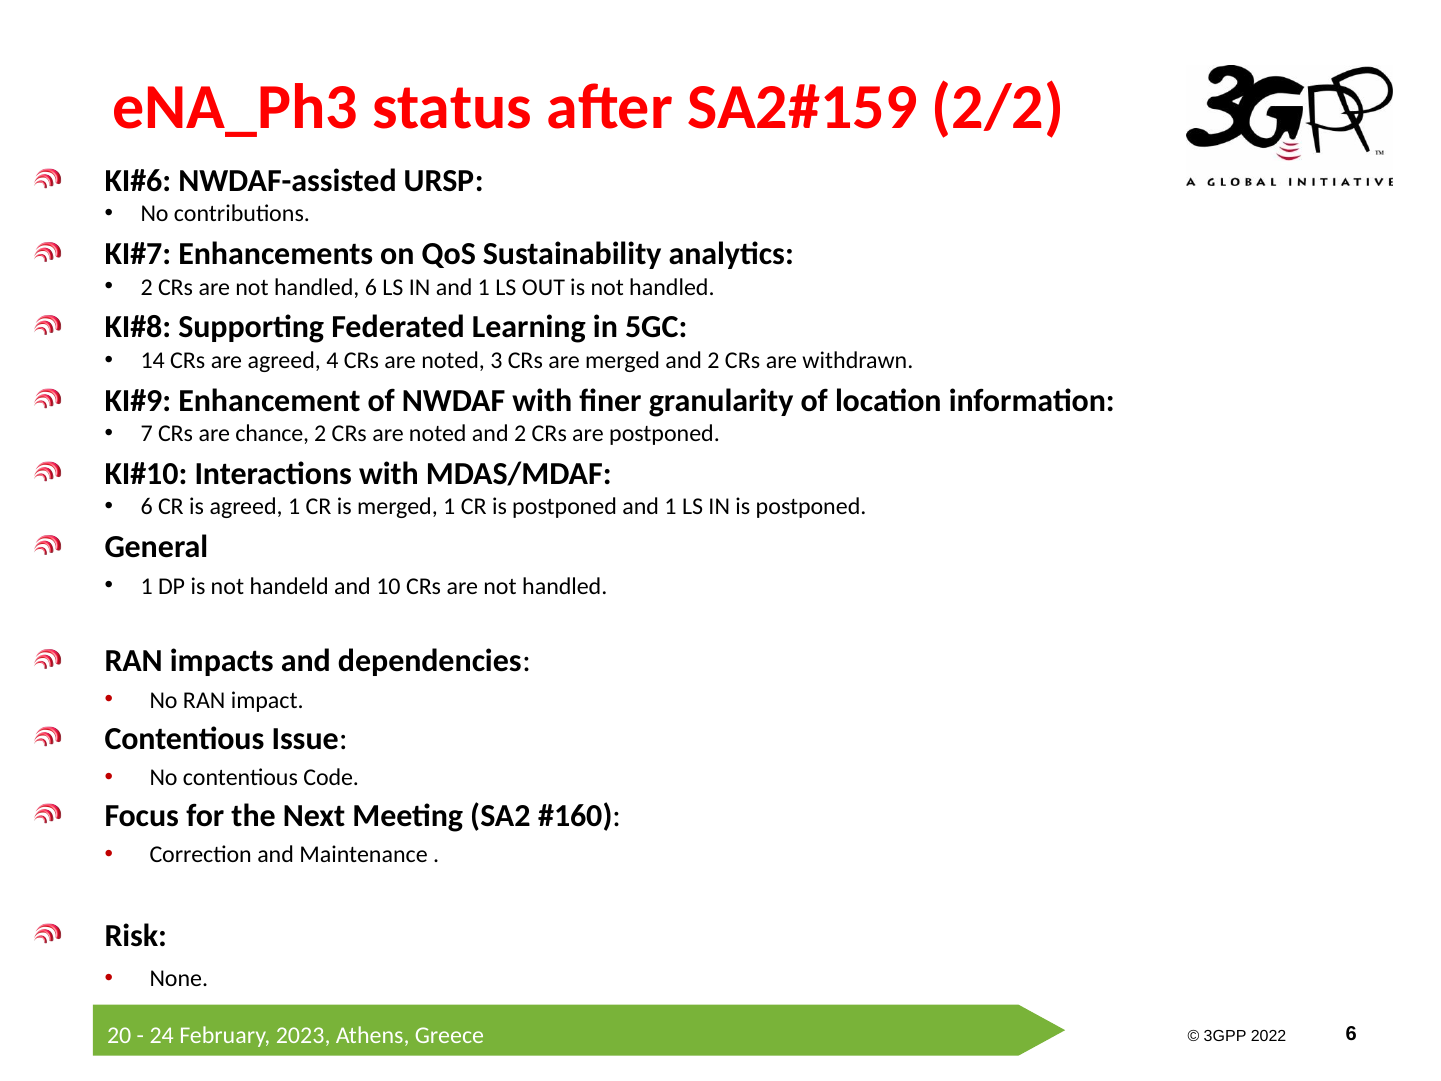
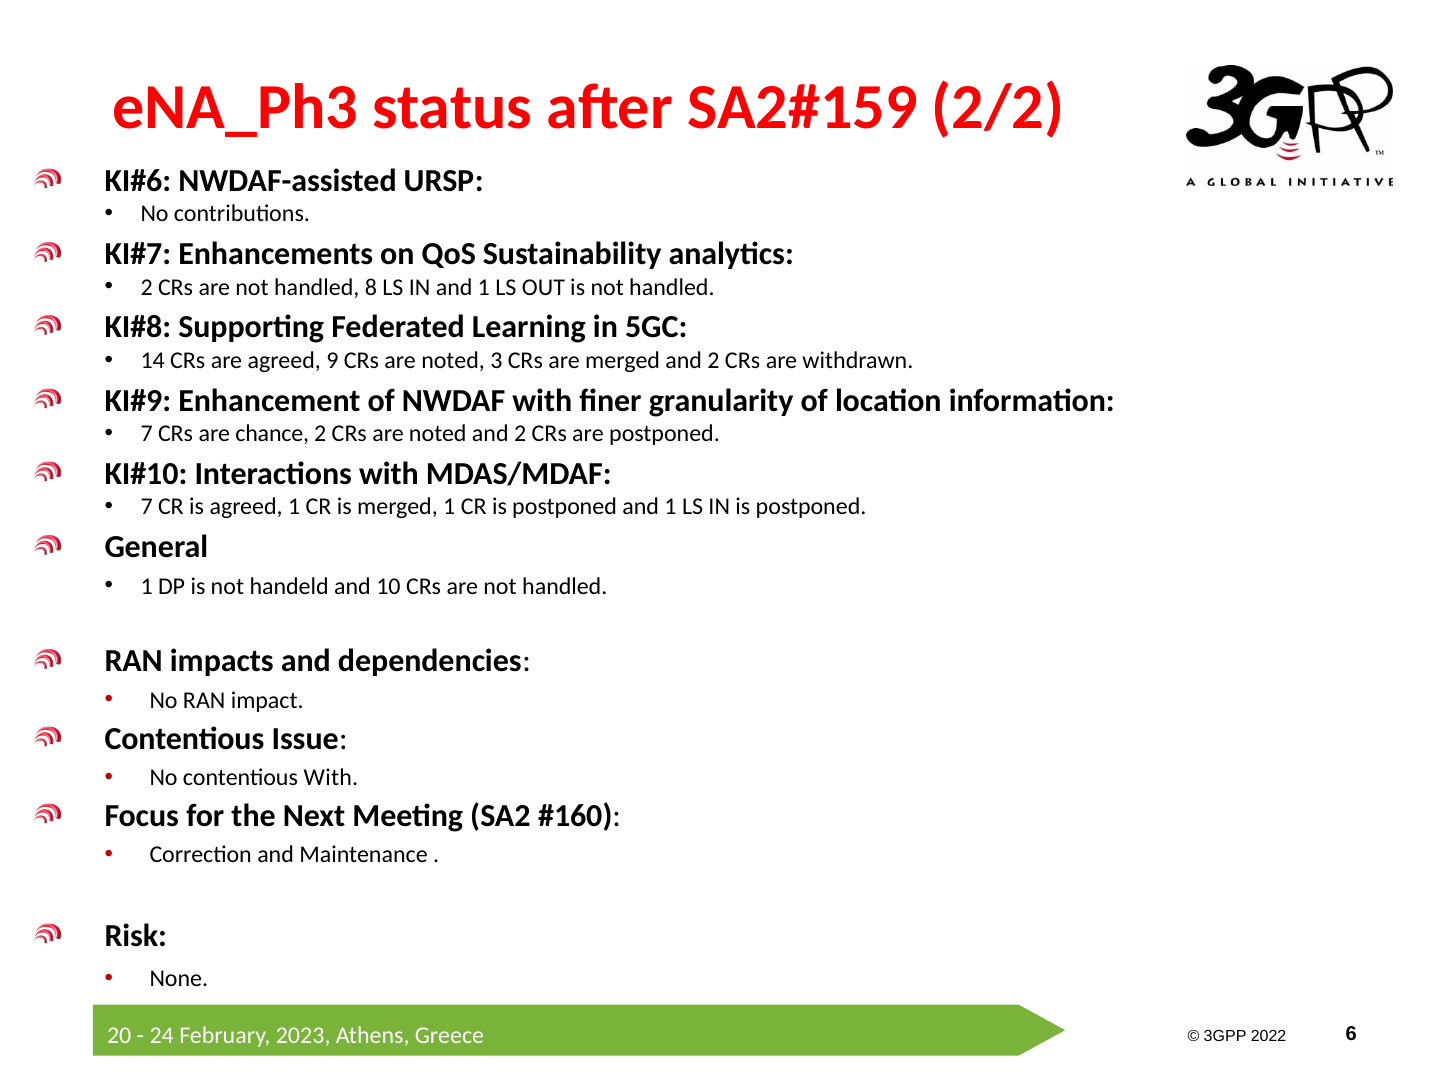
handled 6: 6 -> 8
4: 4 -> 9
6 at (147, 507): 6 -> 7
contentious Code: Code -> With
